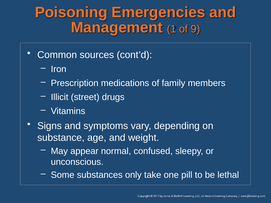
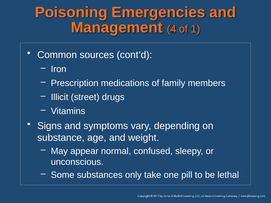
1: 1 -> 4
9: 9 -> 1
